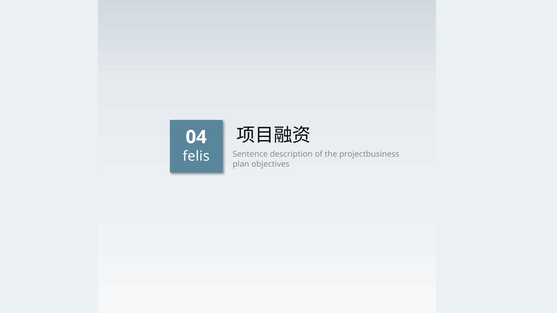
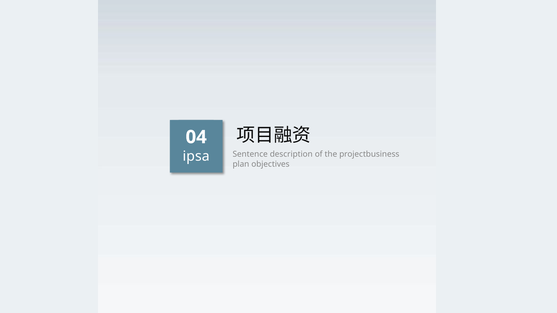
felis: felis -> ipsa
